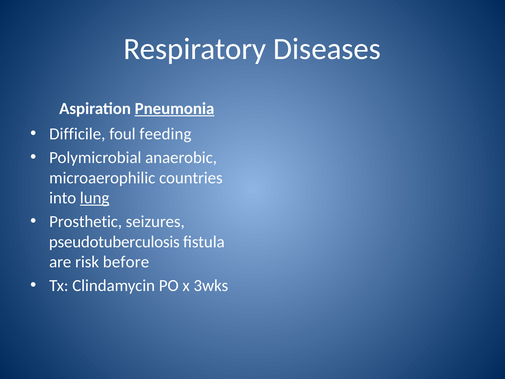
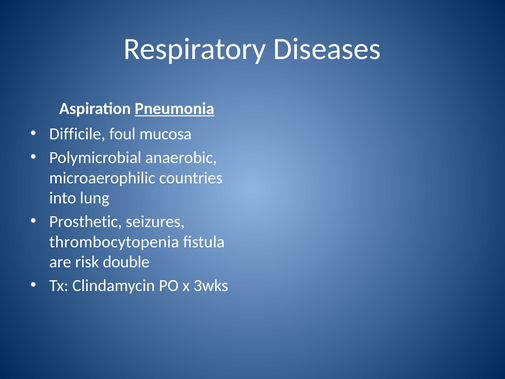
feeding: feeding -> mucosa
lung underline: present -> none
pseudotuberculosis: pseudotuberculosis -> thrombocytopenia
before: before -> double
